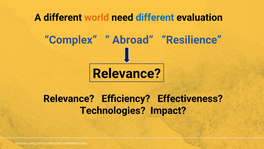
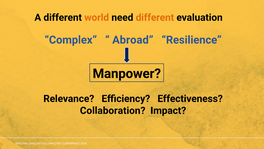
different at (155, 17) colour: blue -> orange
Relevance at (127, 73): Relevance -> Manpower
Technologies: Technologies -> Collaboration
